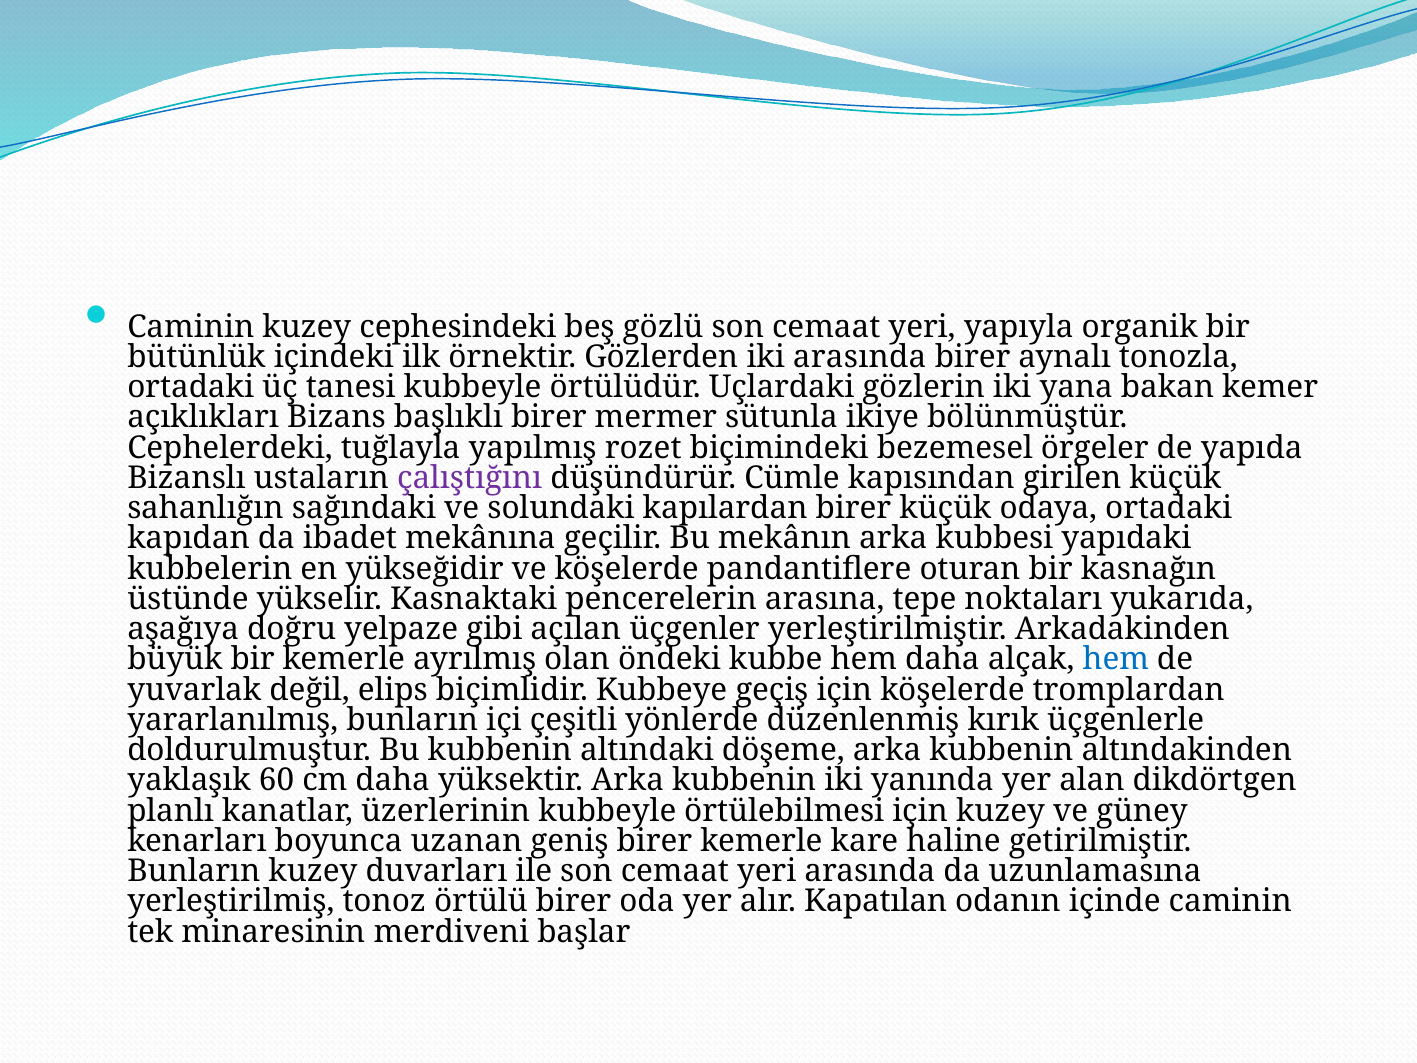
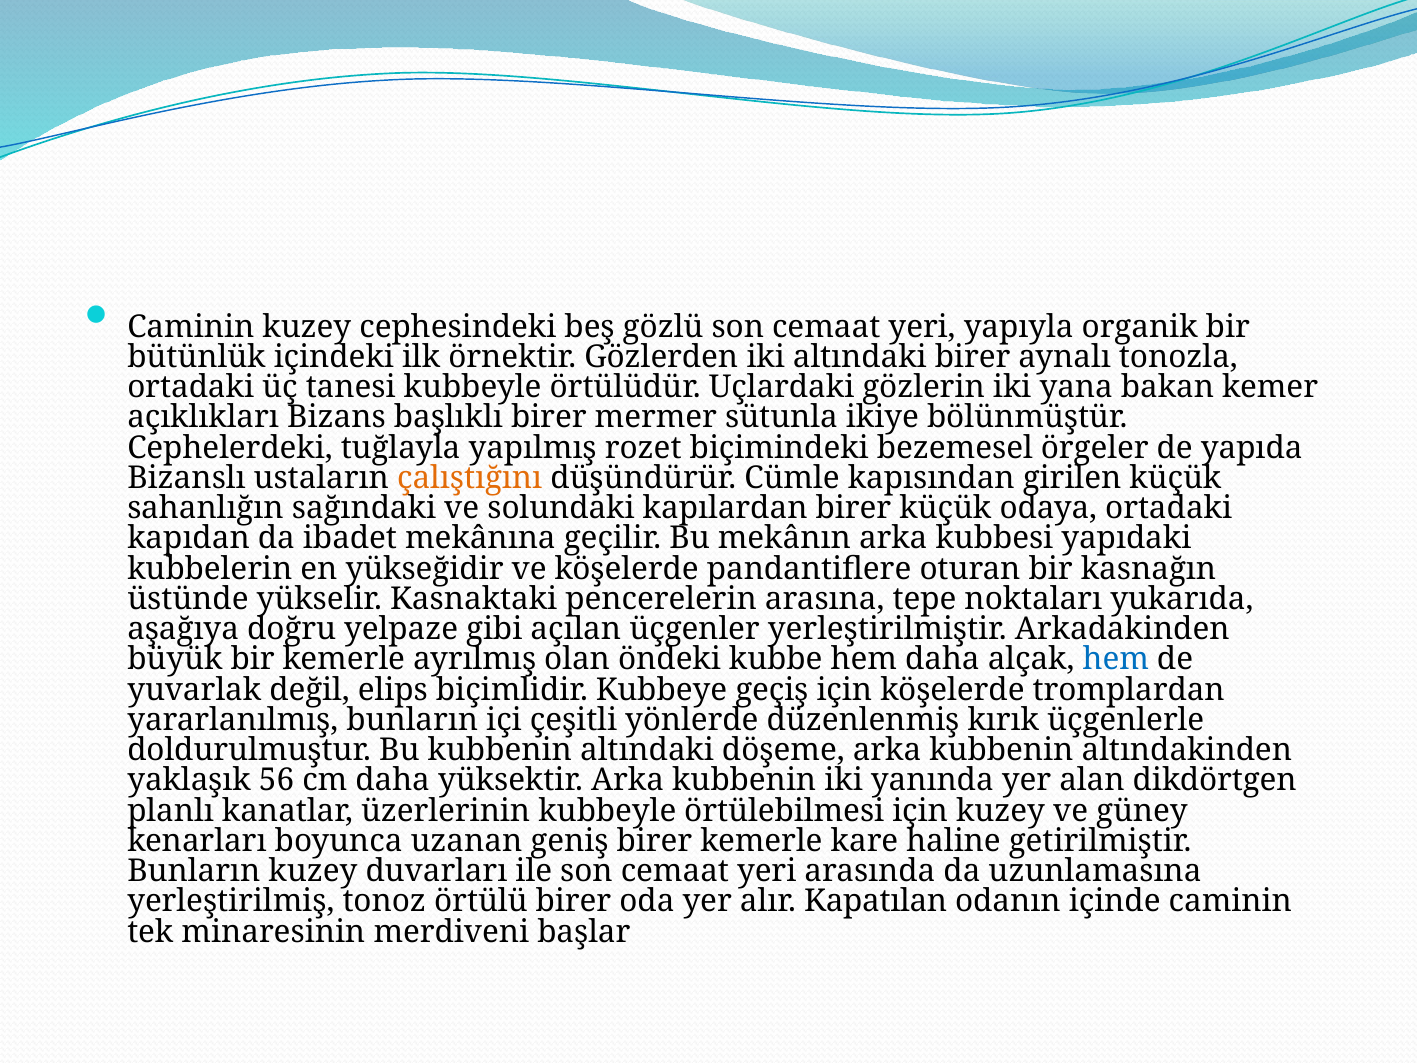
iki arasında: arasında -> altındaki
çalıştığını colour: purple -> orange
60: 60 -> 56
